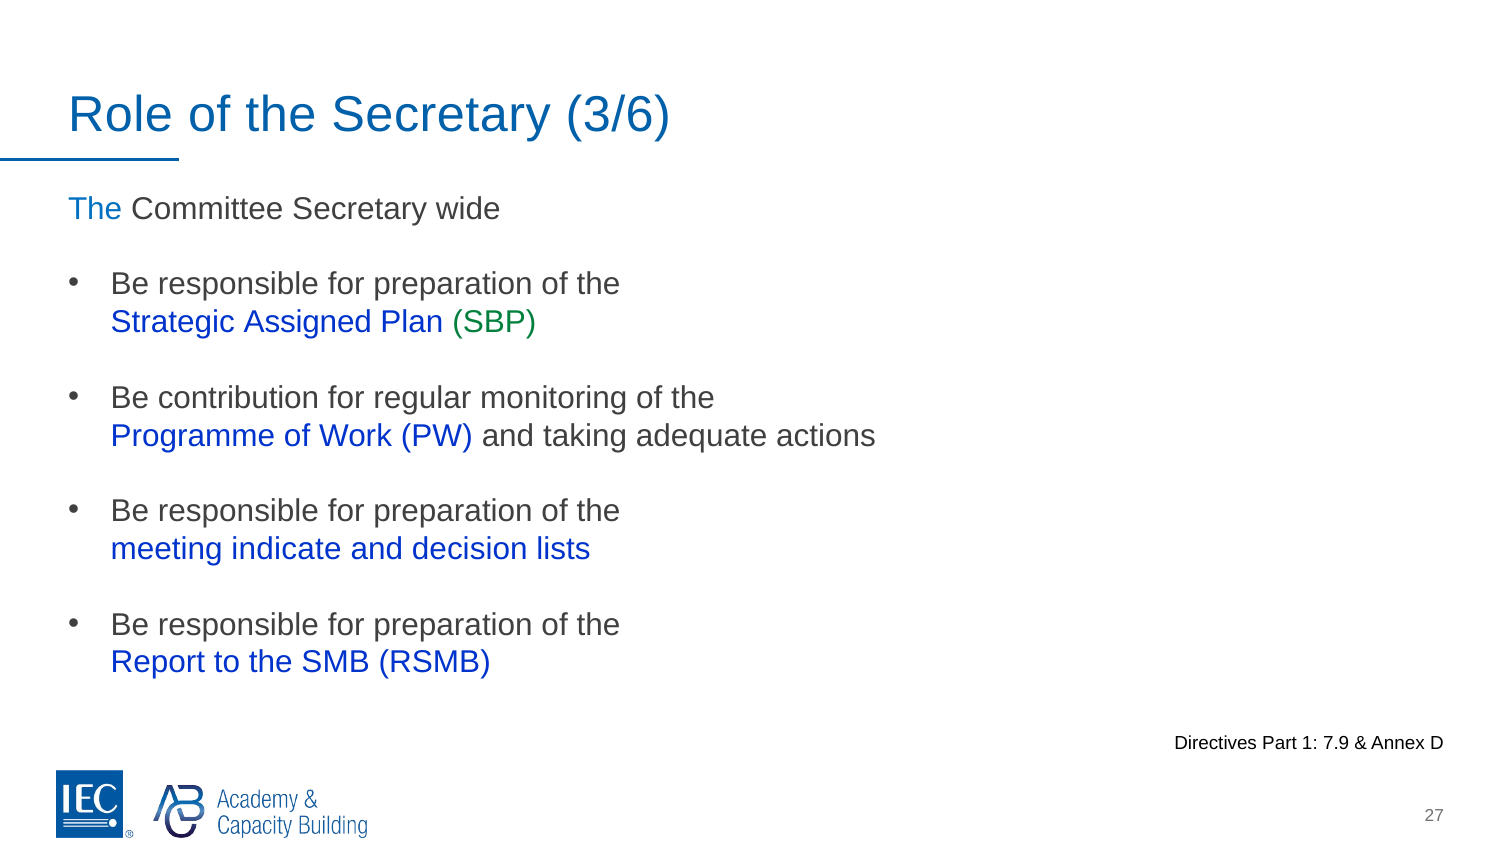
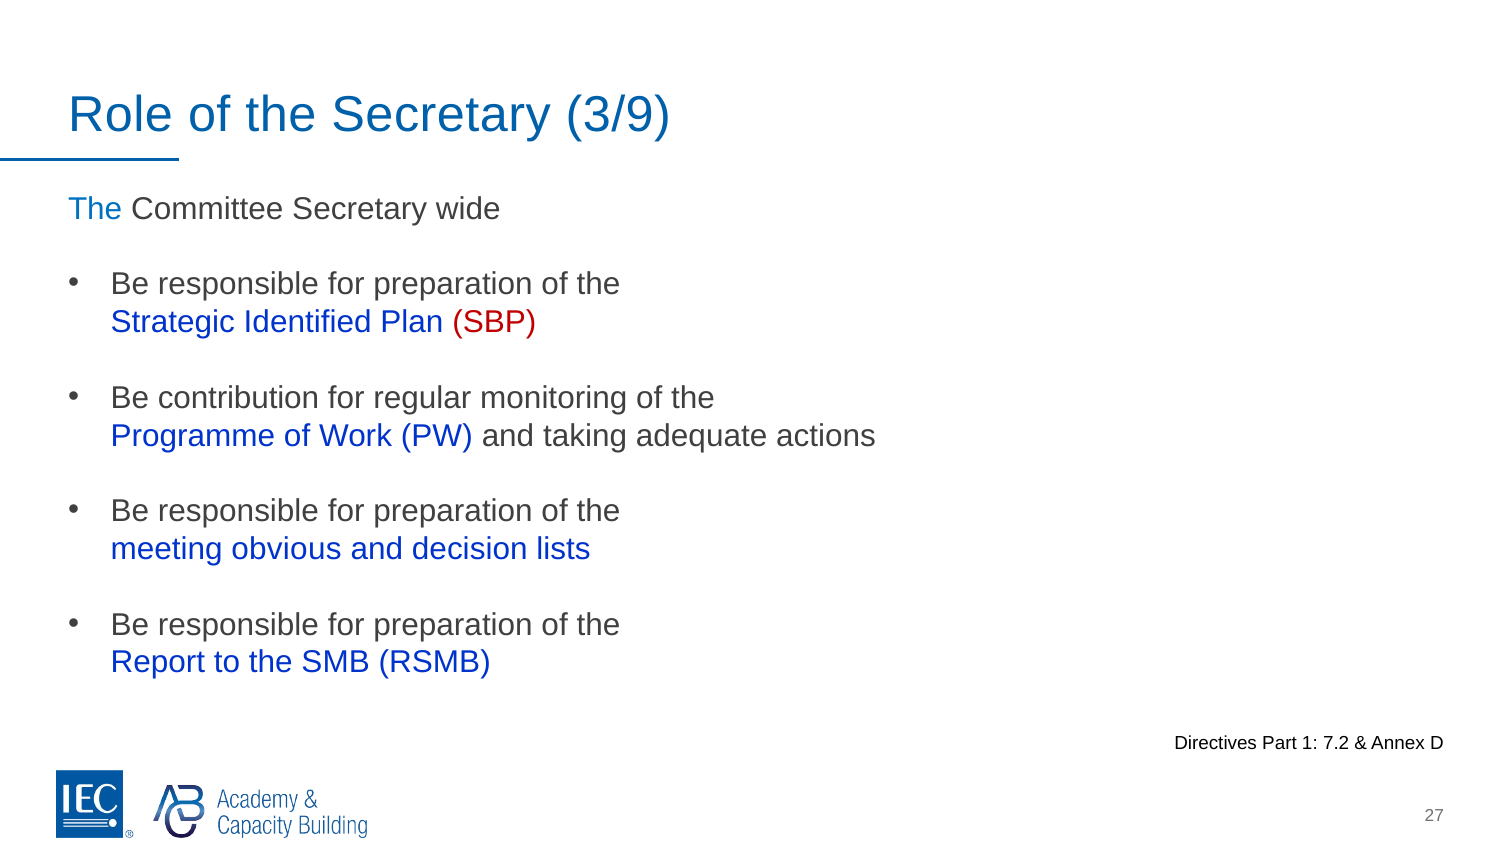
3/6: 3/6 -> 3/9
Assigned: Assigned -> Identified
SBP colour: green -> red
indicate: indicate -> obvious
7.9: 7.9 -> 7.2
